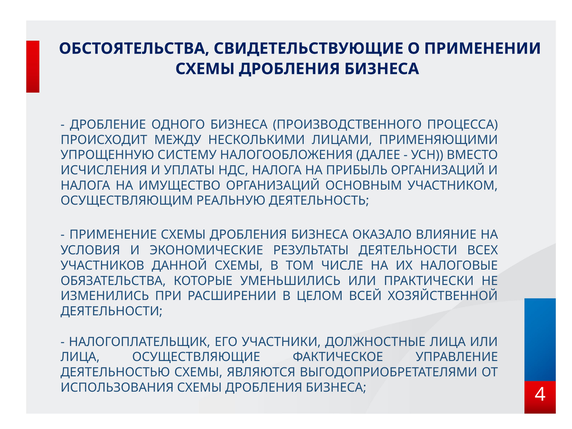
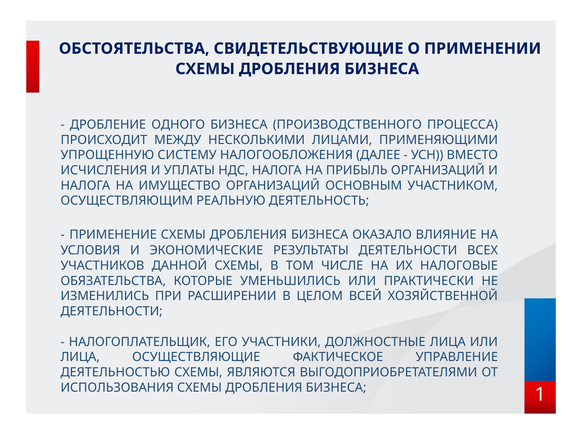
4: 4 -> 1
